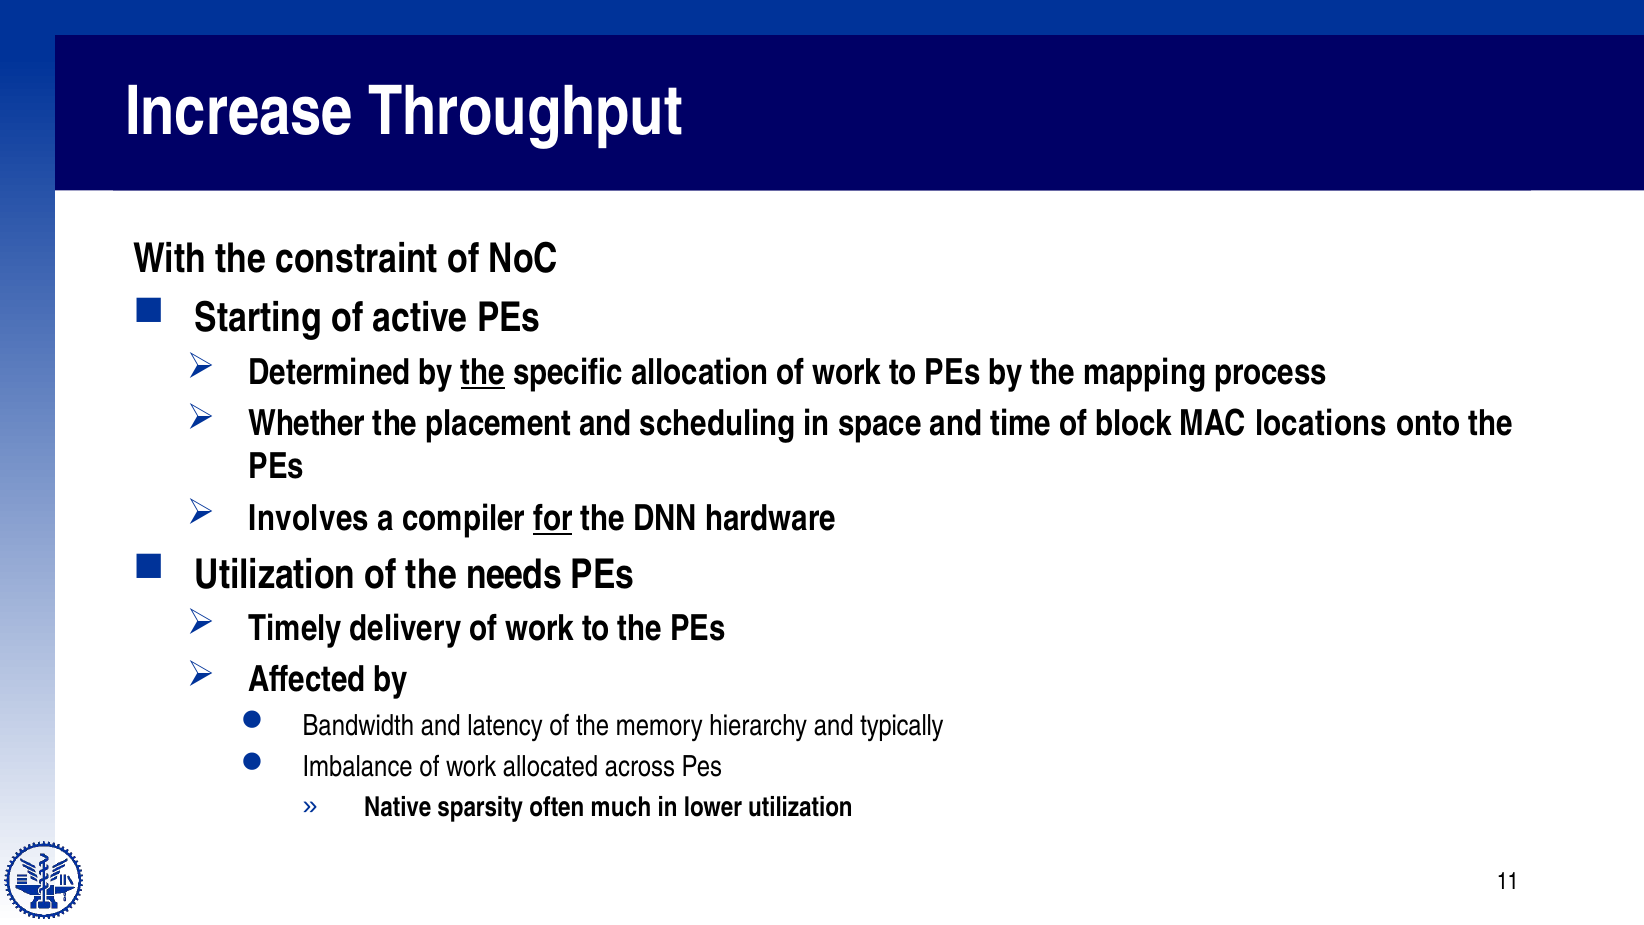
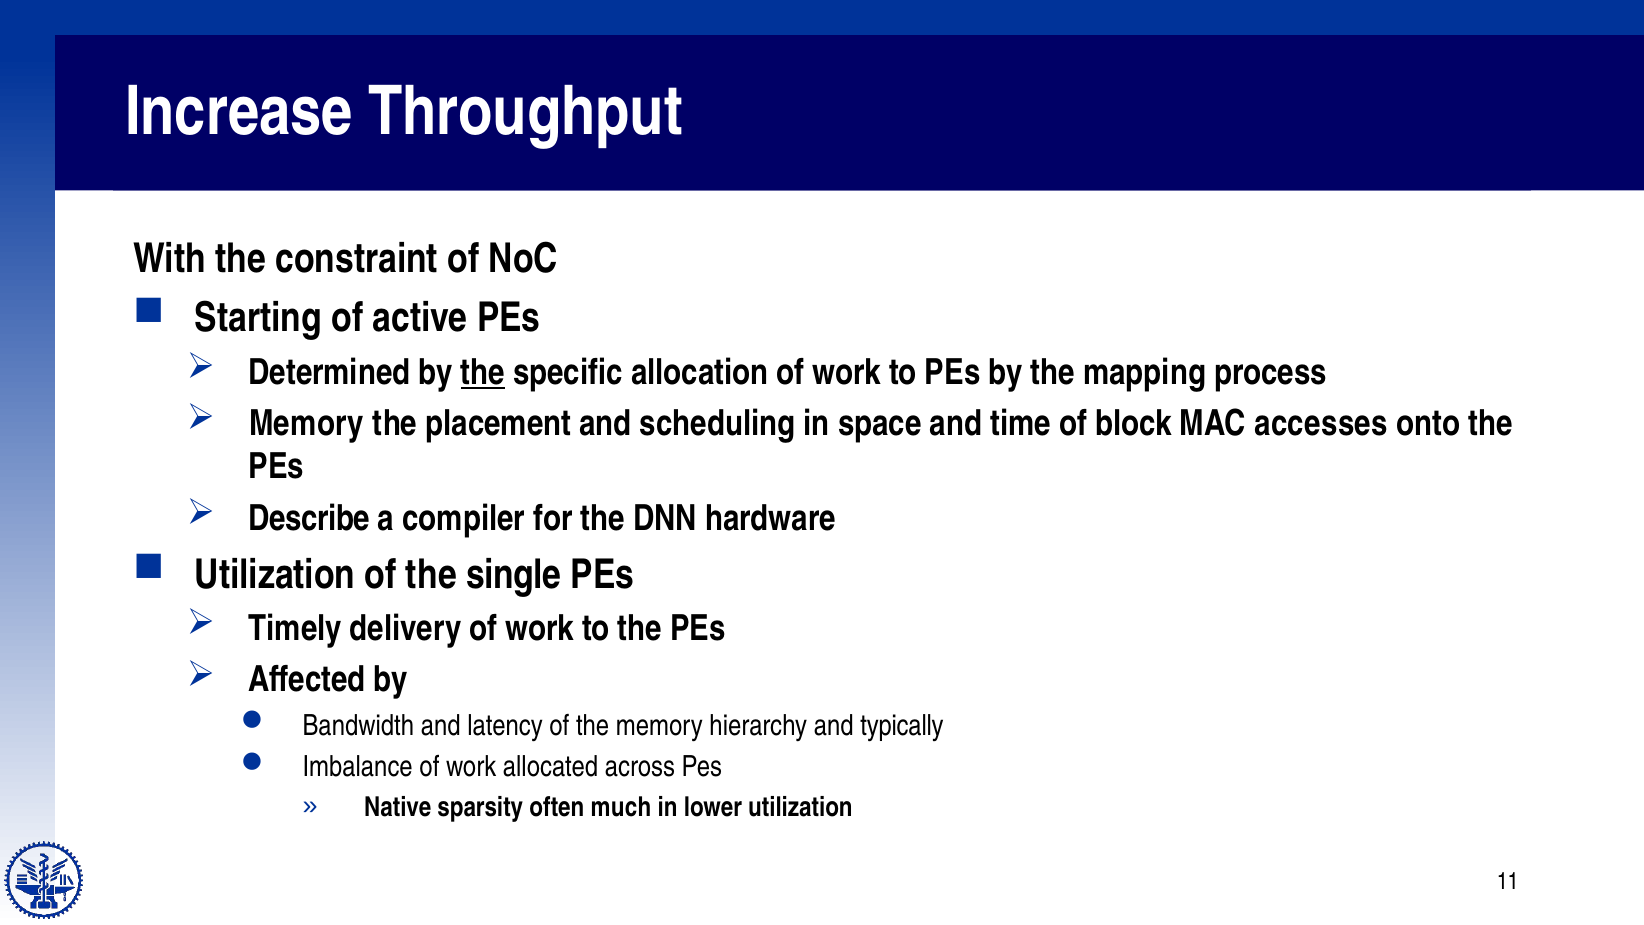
Whether at (307, 424): Whether -> Memory
locations: locations -> accesses
Involves: Involves -> Describe
for underline: present -> none
needs: needs -> single
